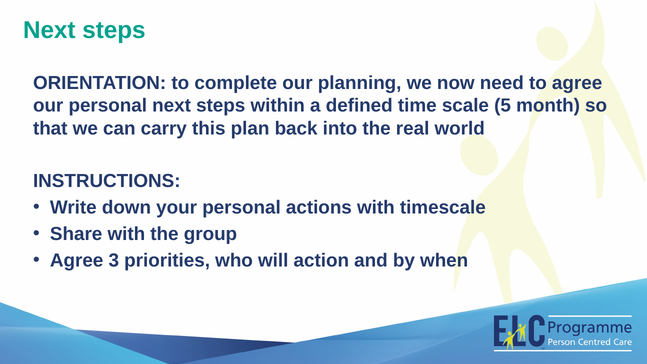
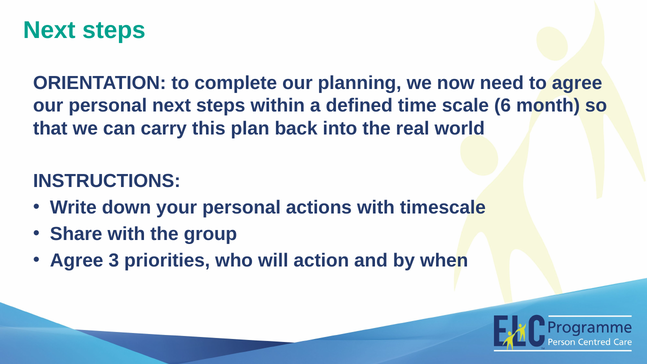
5: 5 -> 6
